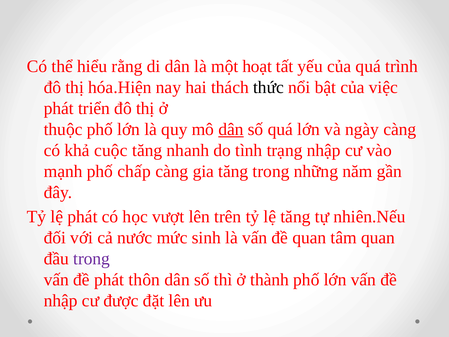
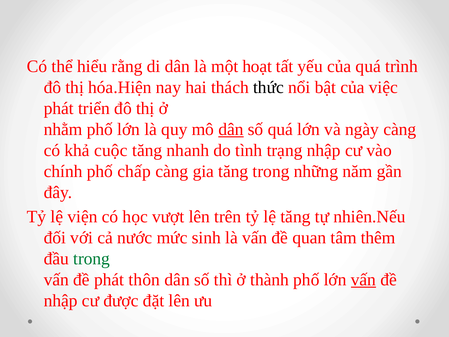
thuộc: thuộc -> nhằm
mạnh: mạnh -> chính
lệ phát: phát -> viện
tâm quan: quan -> thêm
trong at (92, 259) colour: purple -> green
vấn at (363, 279) underline: none -> present
